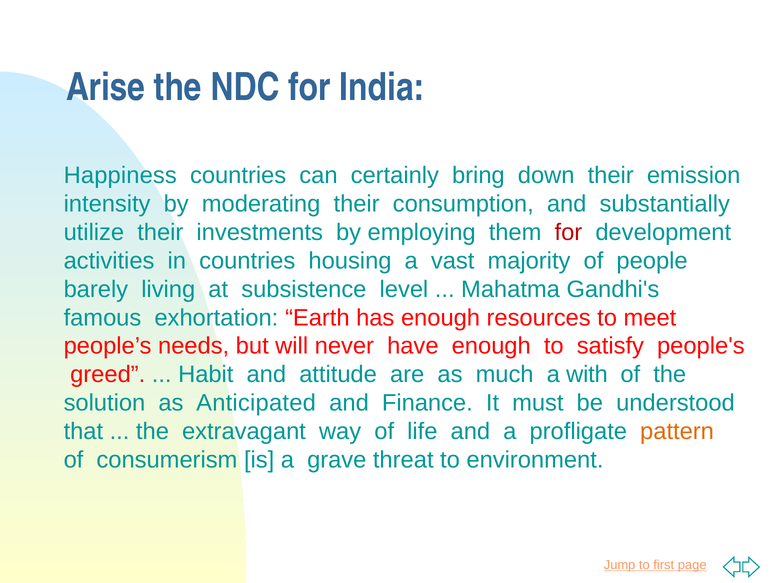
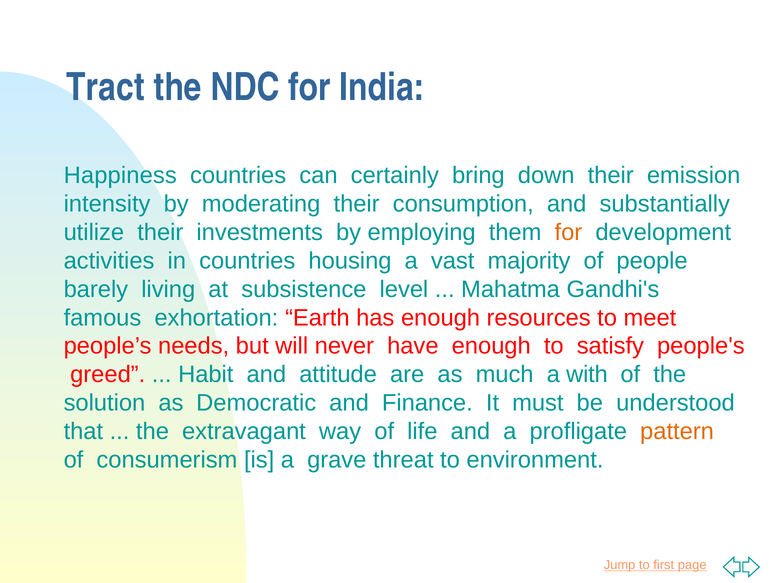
Arise: Arise -> Tract
for at (568, 232) colour: red -> orange
Anticipated: Anticipated -> Democratic
